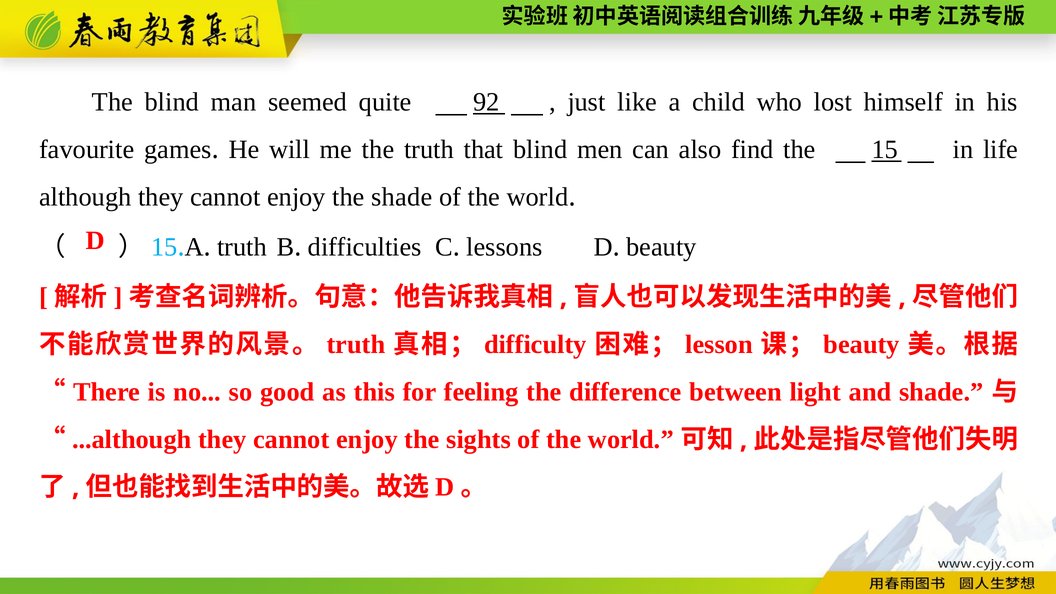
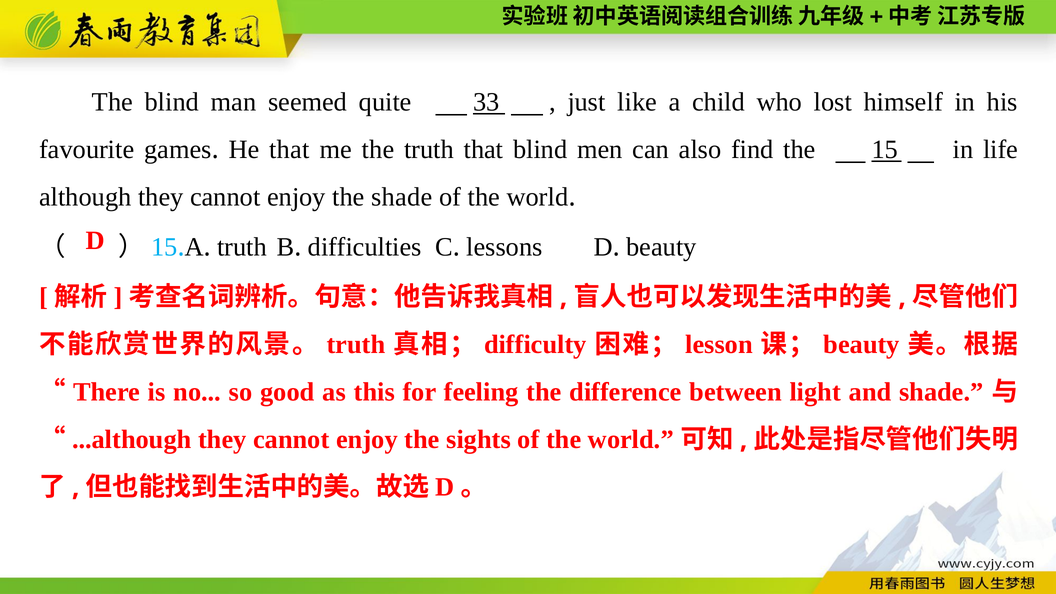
92: 92 -> 33
He will: will -> that
